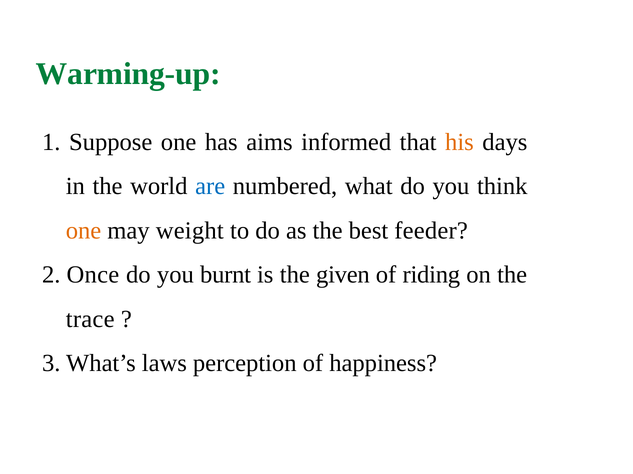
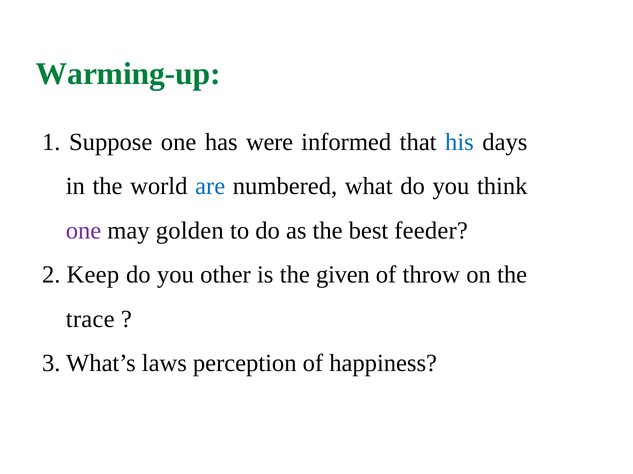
aims: aims -> were
his colour: orange -> blue
one at (84, 231) colour: orange -> purple
weight: weight -> golden
Once: Once -> Keep
burnt: burnt -> other
riding: riding -> throw
